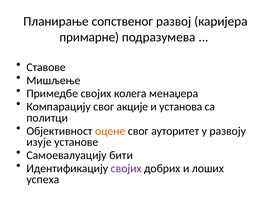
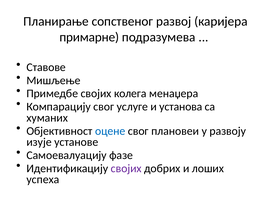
акције: акције -> услуге
политци: политци -> хуманих
оцене colour: orange -> blue
ауторитет: ауторитет -> плановеи
бити: бити -> фазе
